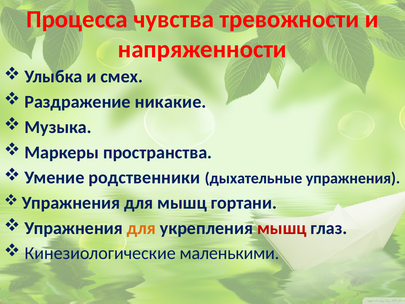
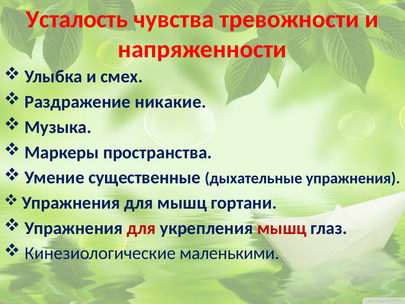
Процесса: Процесса -> Усталость
родственники: родственники -> существенные
для at (141, 228) colour: orange -> red
